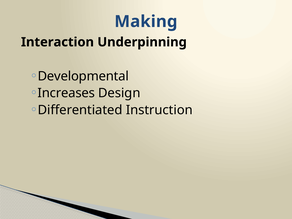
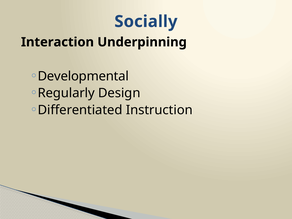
Making: Making -> Socially
Increases: Increases -> Regularly
